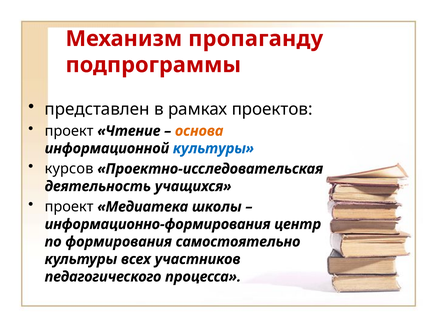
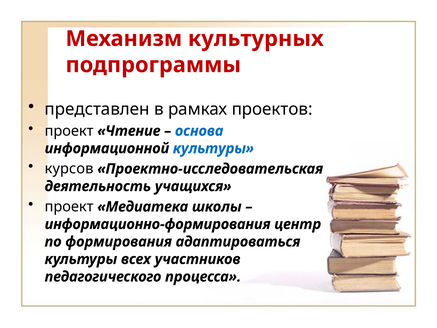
пропаганду: пропаганду -> культурных
основа colour: orange -> blue
самостоятельно: самостоятельно -> адаптироваться
